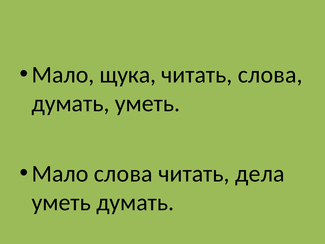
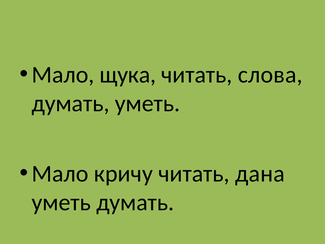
Мало слова: слова -> кричу
дела: дела -> дана
